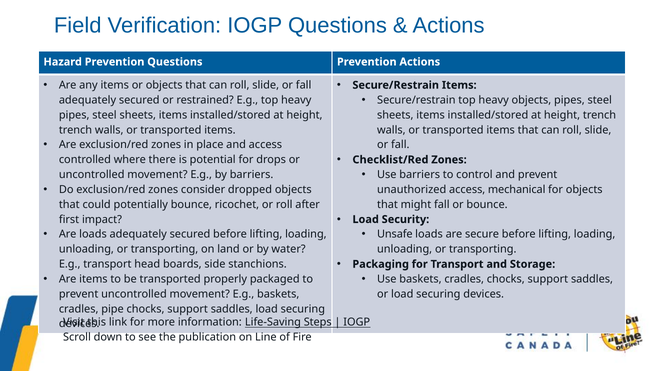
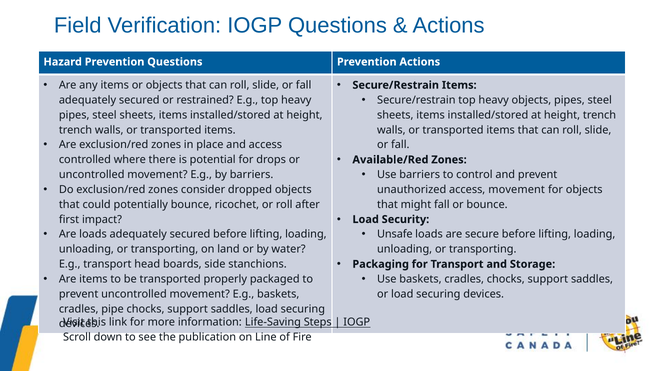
Checklist/Red: Checklist/Red -> Available/Red
access mechanical: mechanical -> movement
